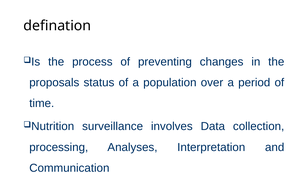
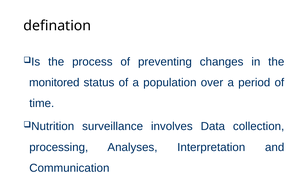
proposals: proposals -> monitored
